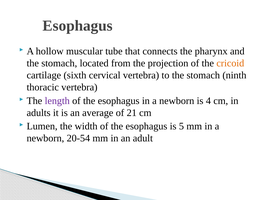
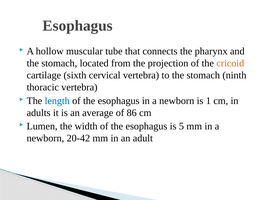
length colour: purple -> blue
4: 4 -> 1
21: 21 -> 86
20-54: 20-54 -> 20-42
